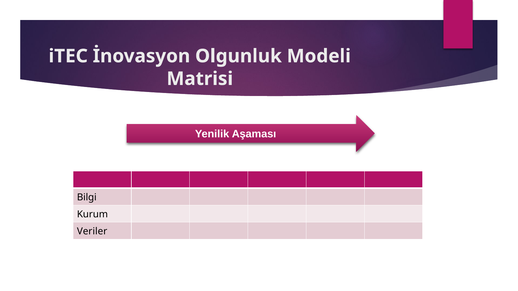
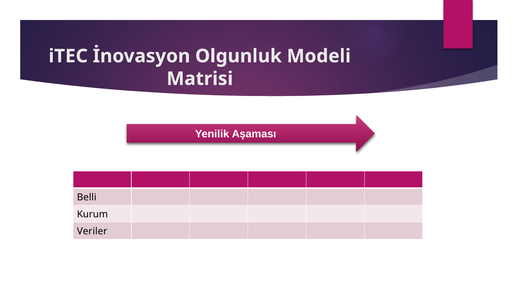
Bilgi: Bilgi -> Belli
